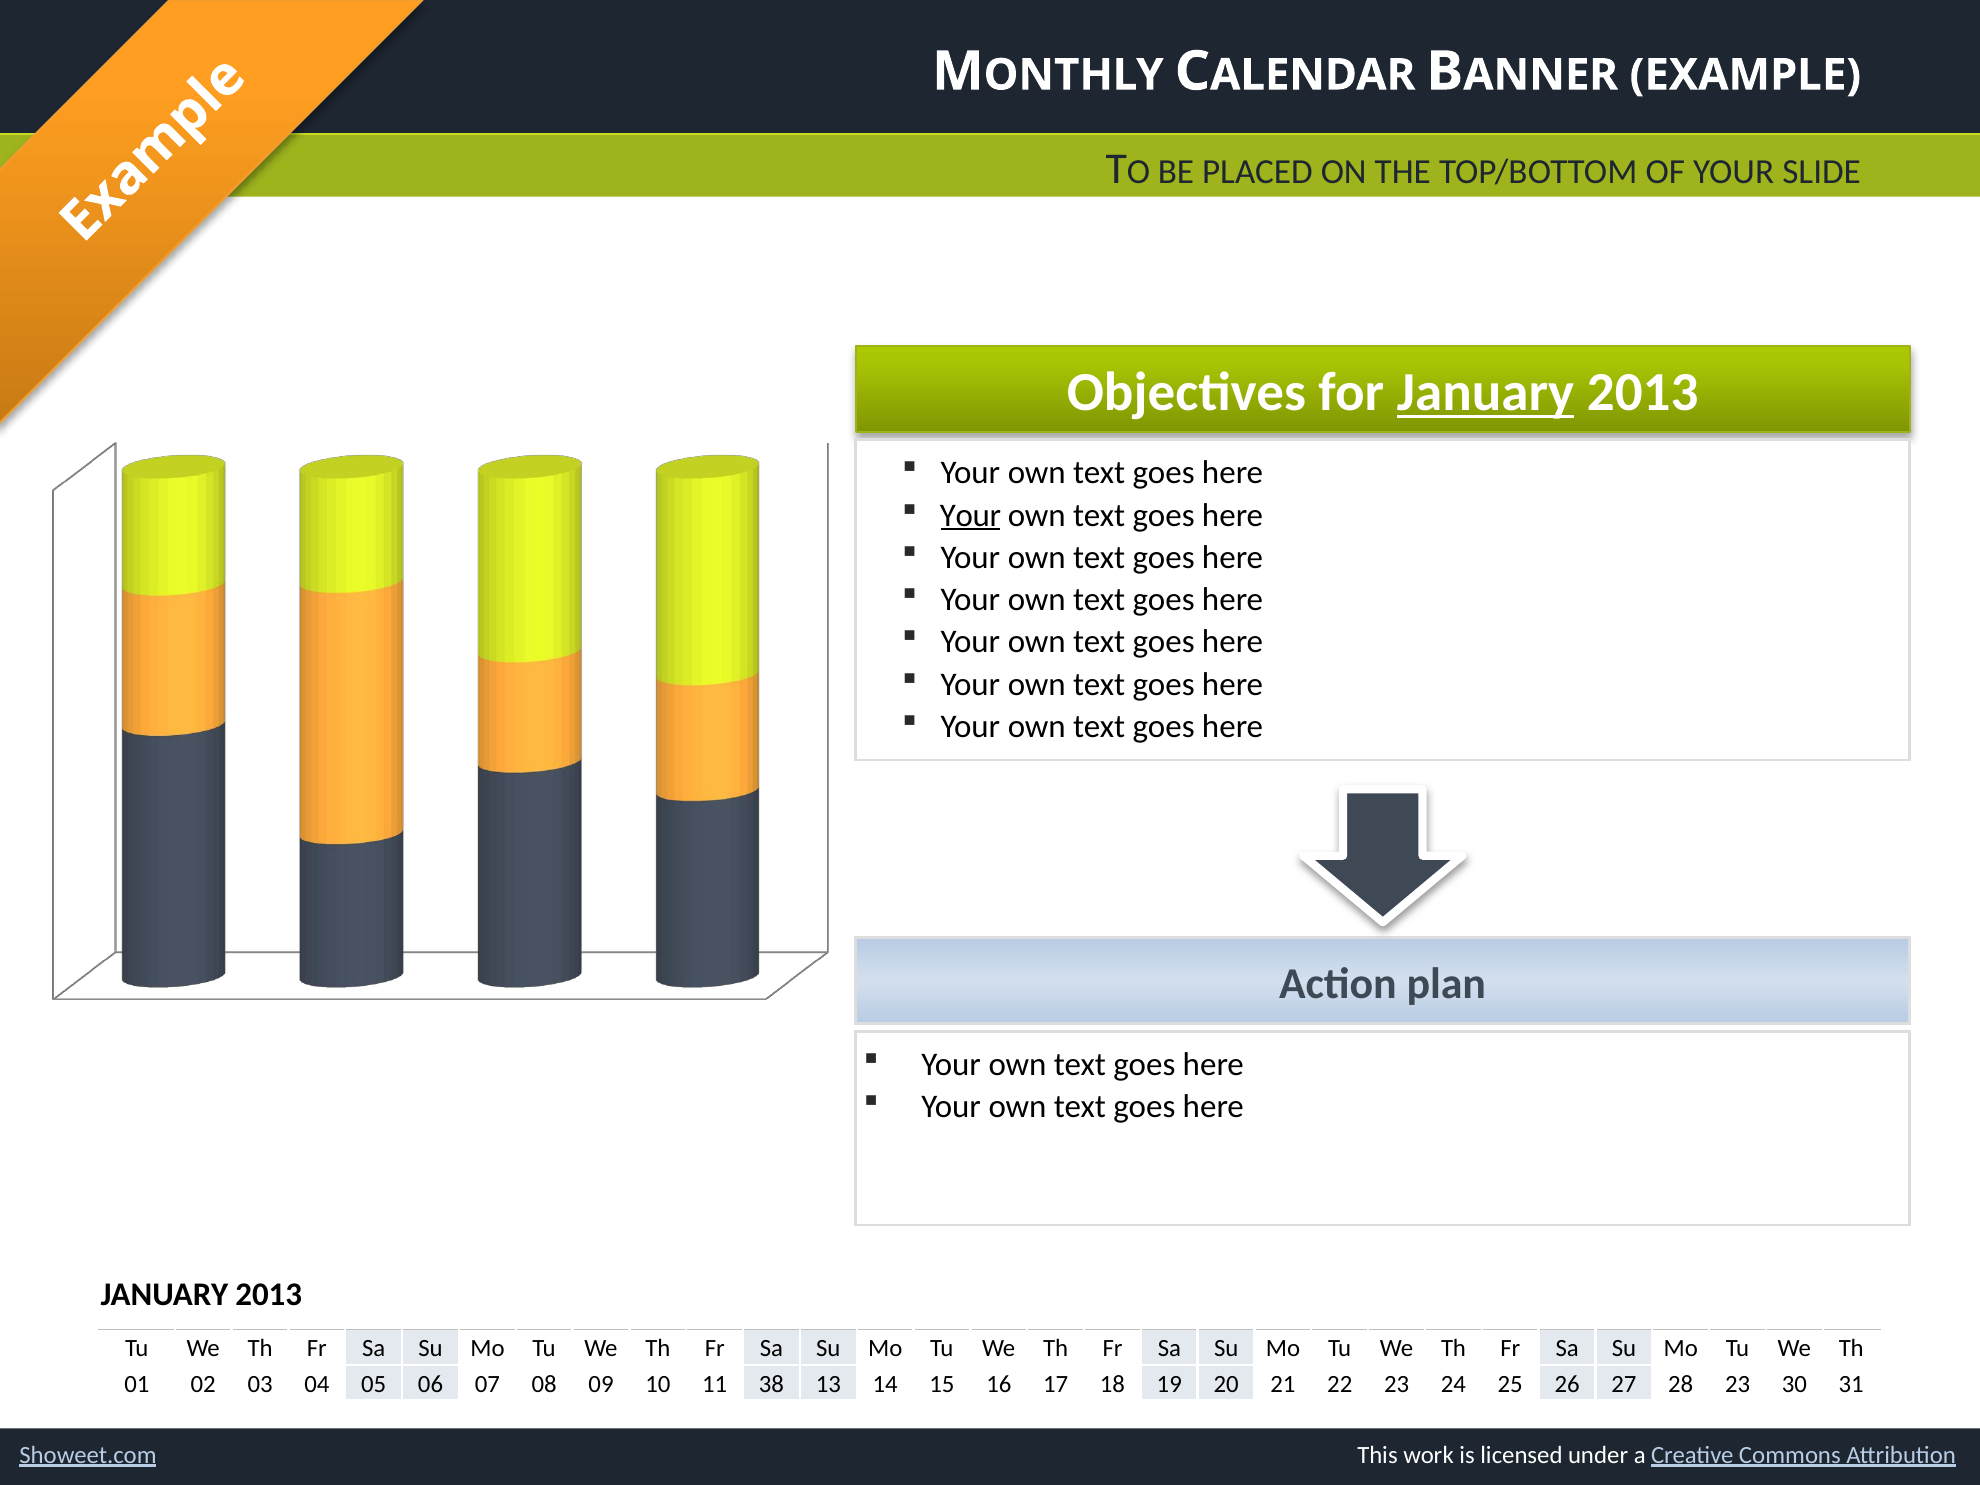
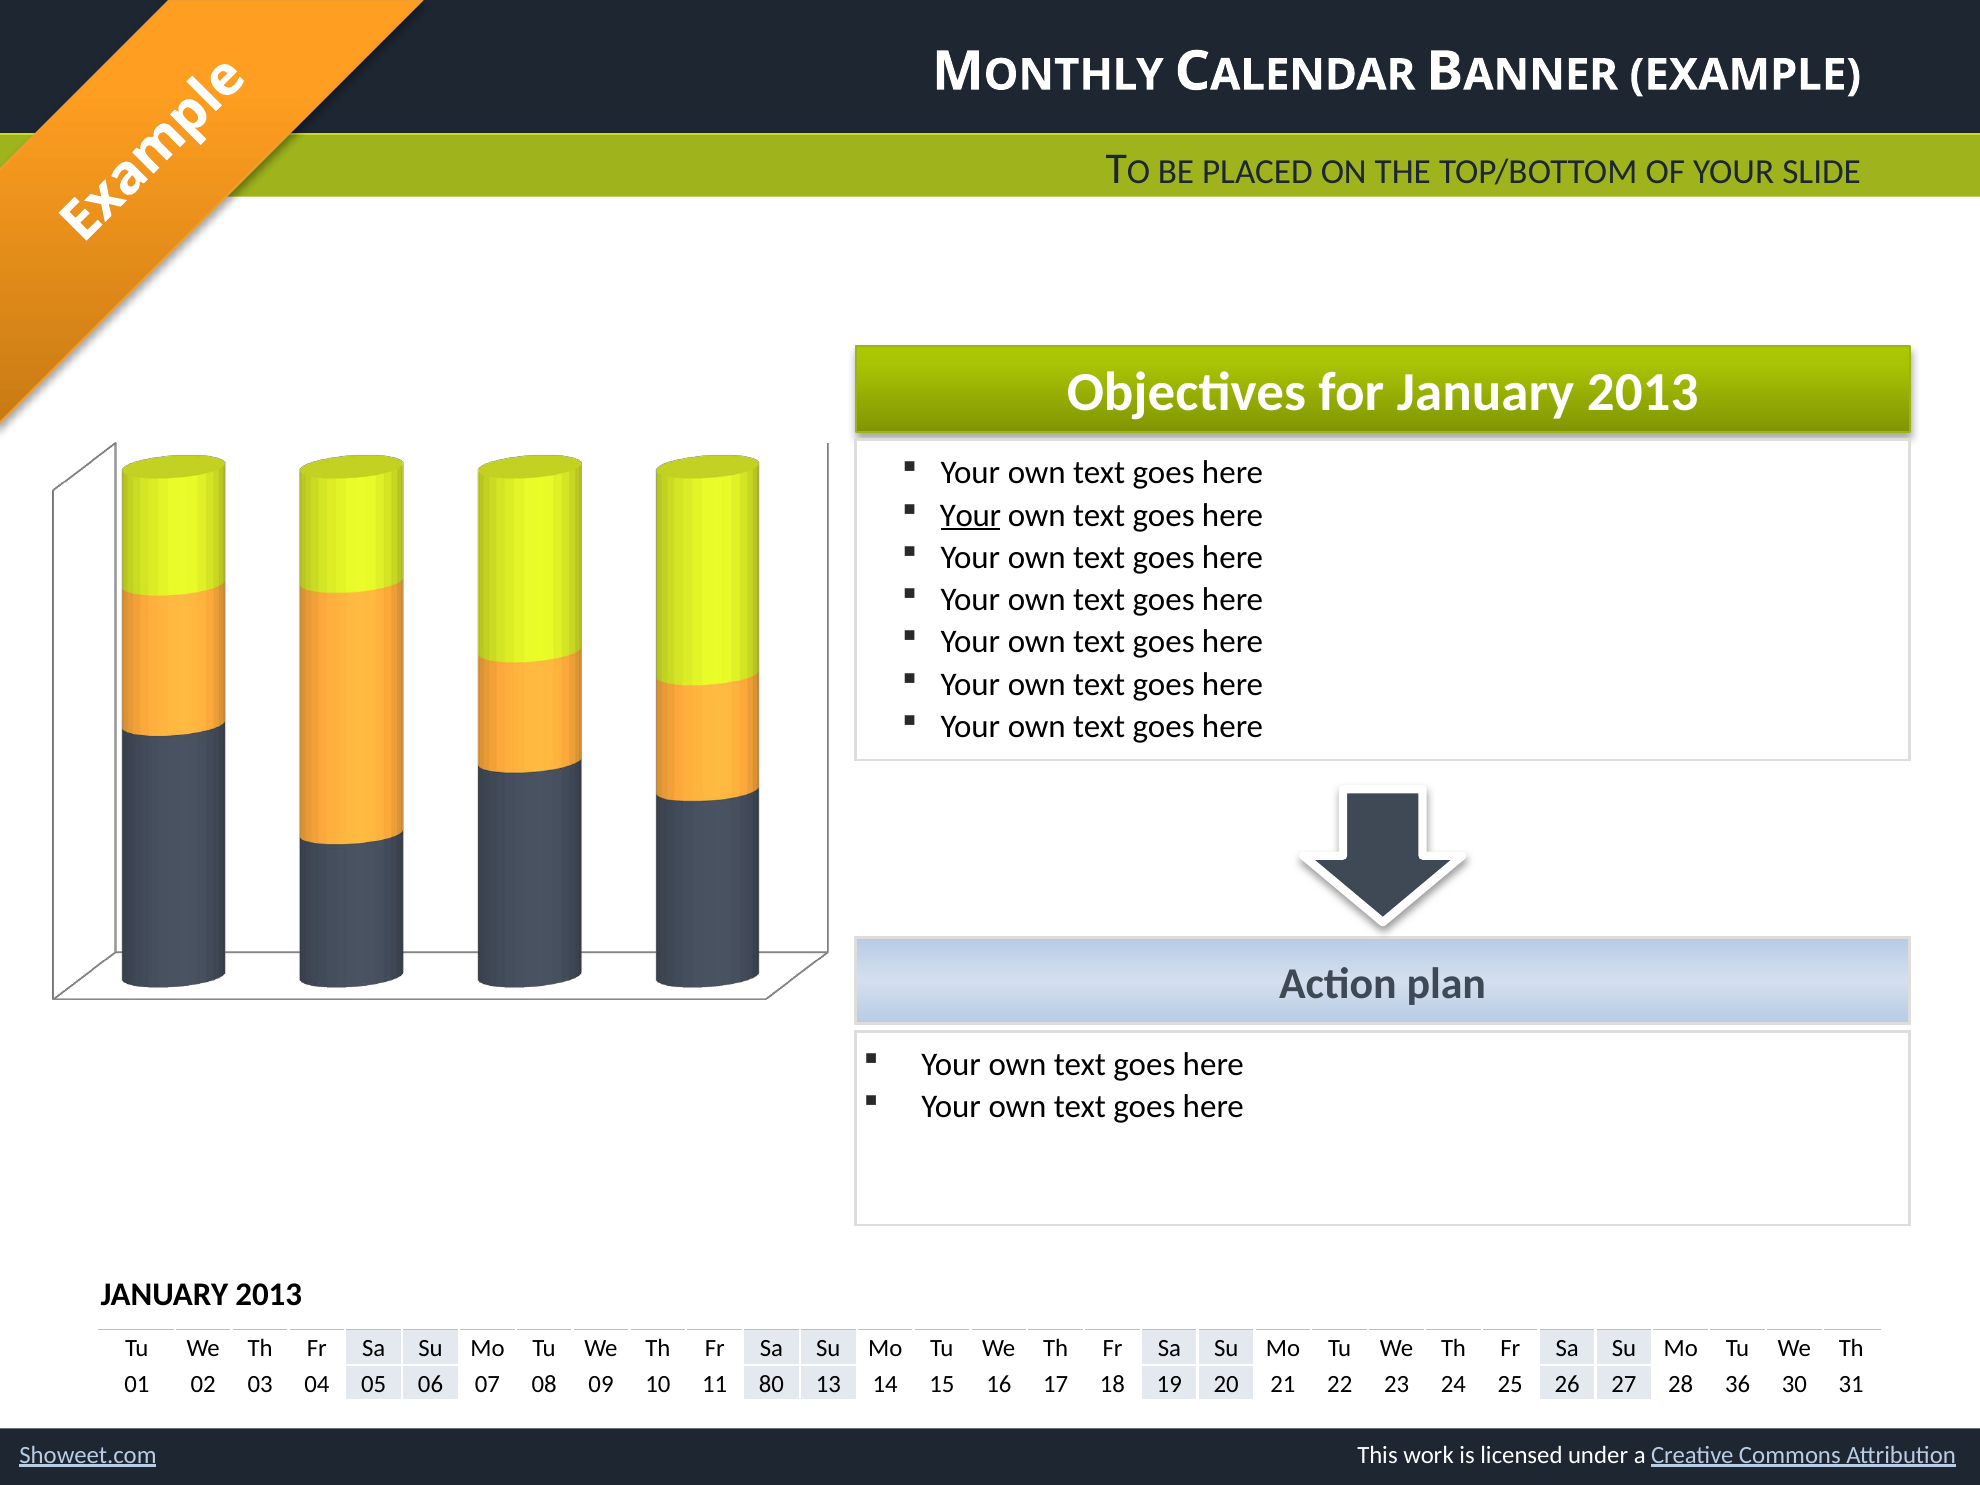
January at (1486, 393) underline: present -> none
38: 38 -> 80
28 23: 23 -> 36
